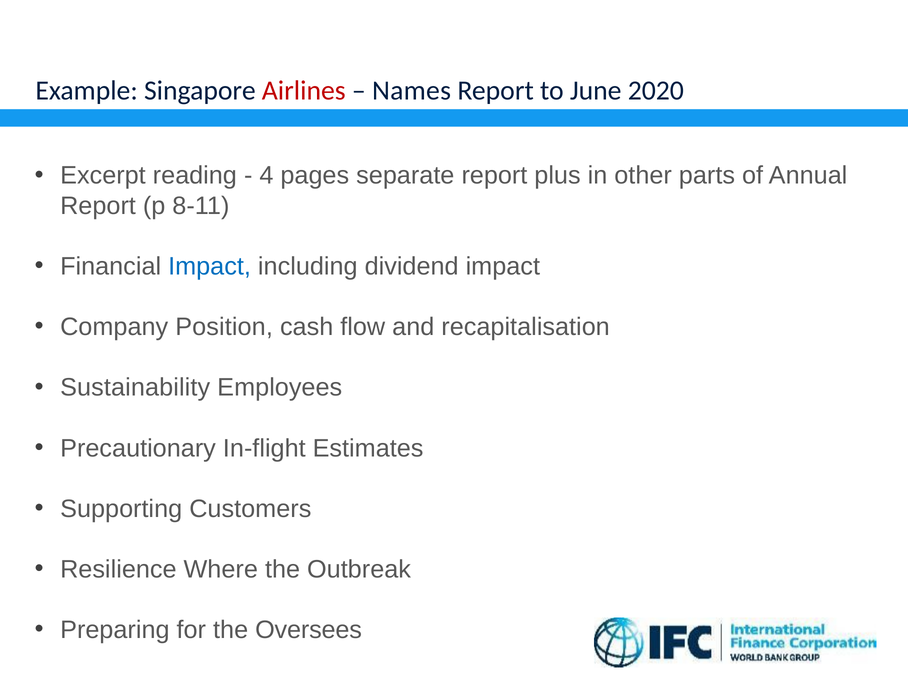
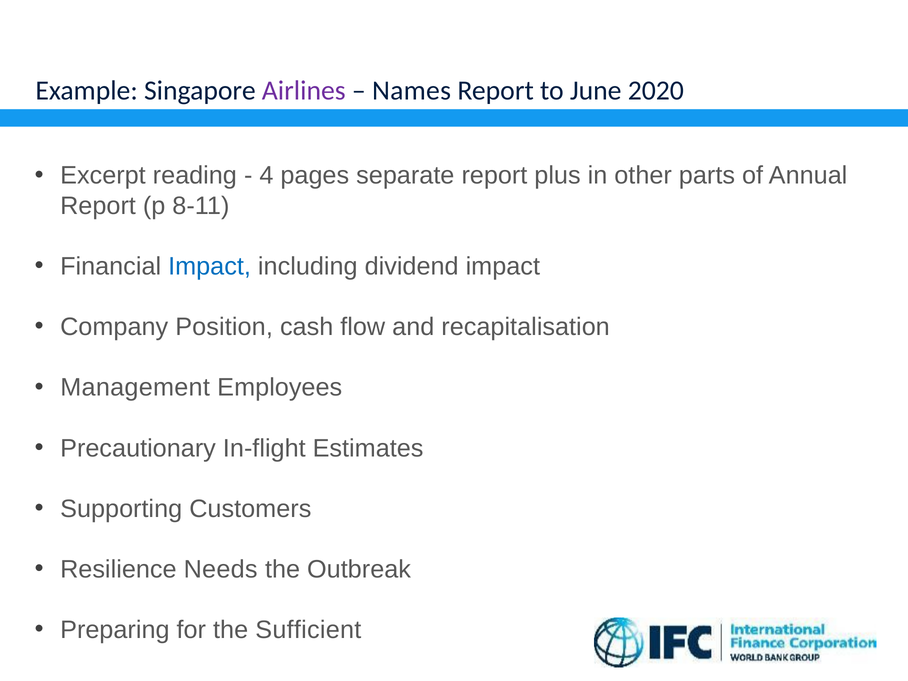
Airlines colour: red -> purple
Sustainability: Sustainability -> Management
Where: Where -> Needs
Oversees: Oversees -> Sufficient
